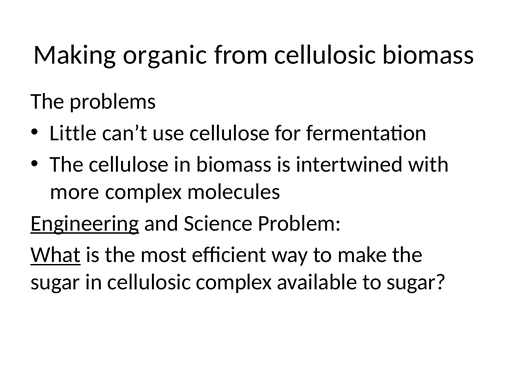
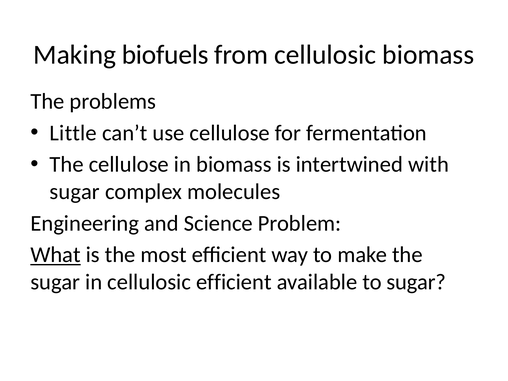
organic: organic -> biofuels
more at (75, 192): more -> sugar
Engineering underline: present -> none
cellulosic complex: complex -> efficient
